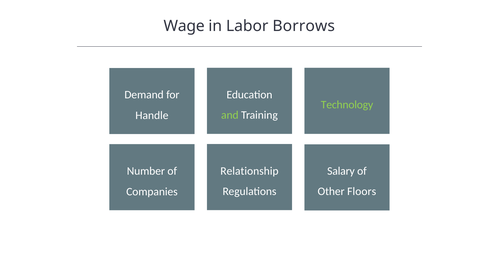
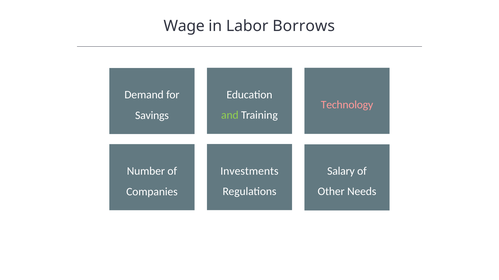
Technology colour: light green -> pink
Handle: Handle -> Savings
Relationship: Relationship -> Investments
Floors: Floors -> Needs
